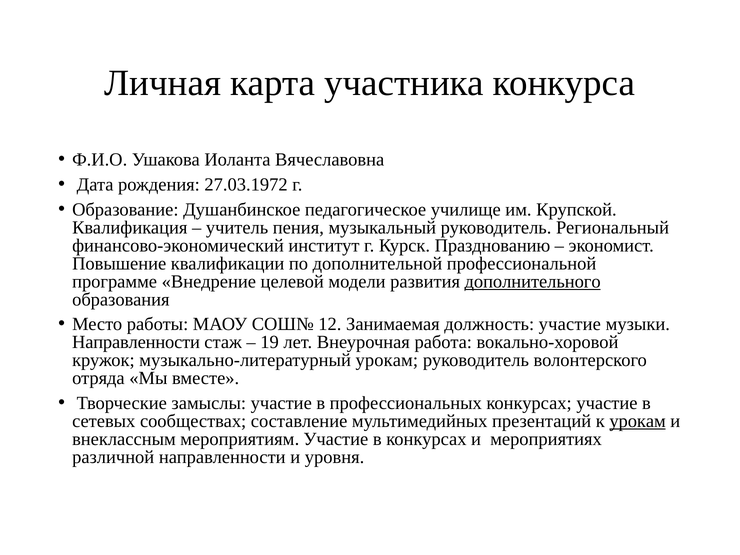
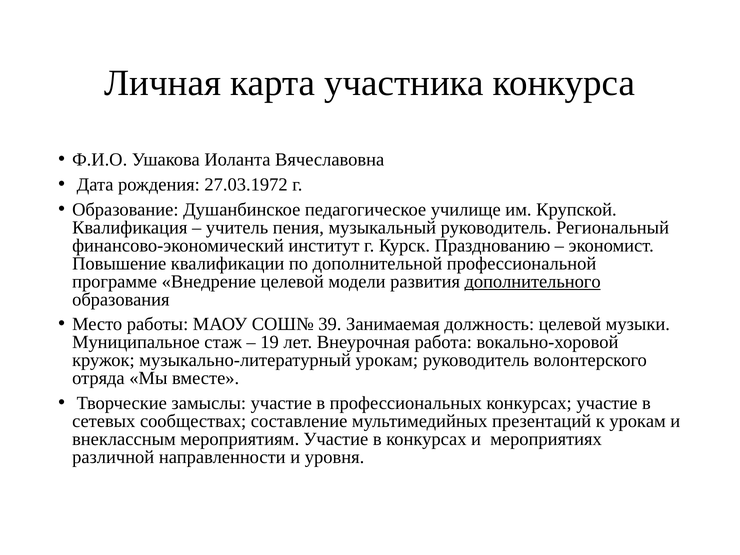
12: 12 -> 39
должность участие: участие -> целевой
Направленности at (136, 342): Направленности -> Муниципальное
урокам at (638, 421) underline: present -> none
